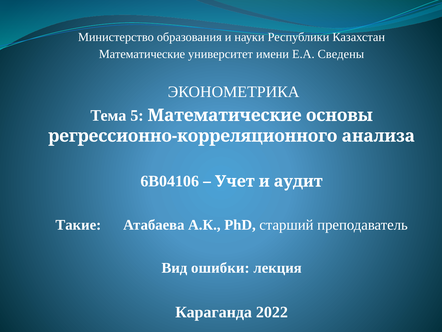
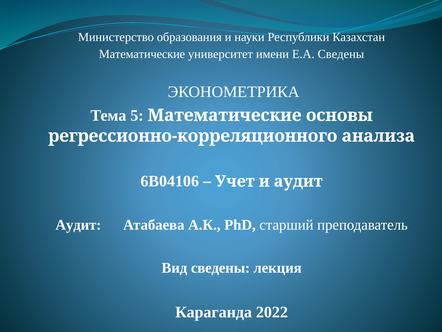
Такие at (78, 225): Такие -> Аудит
Вид ошибки: ошибки -> сведены
